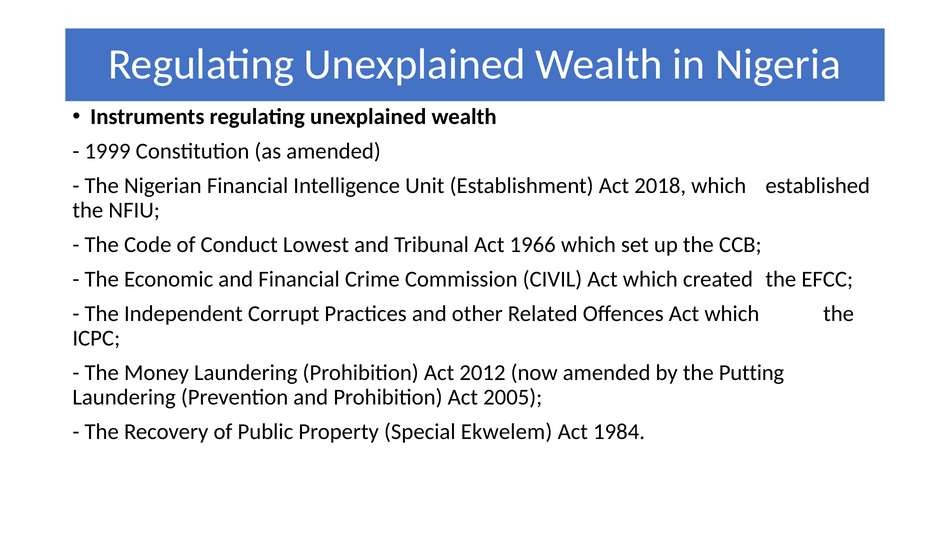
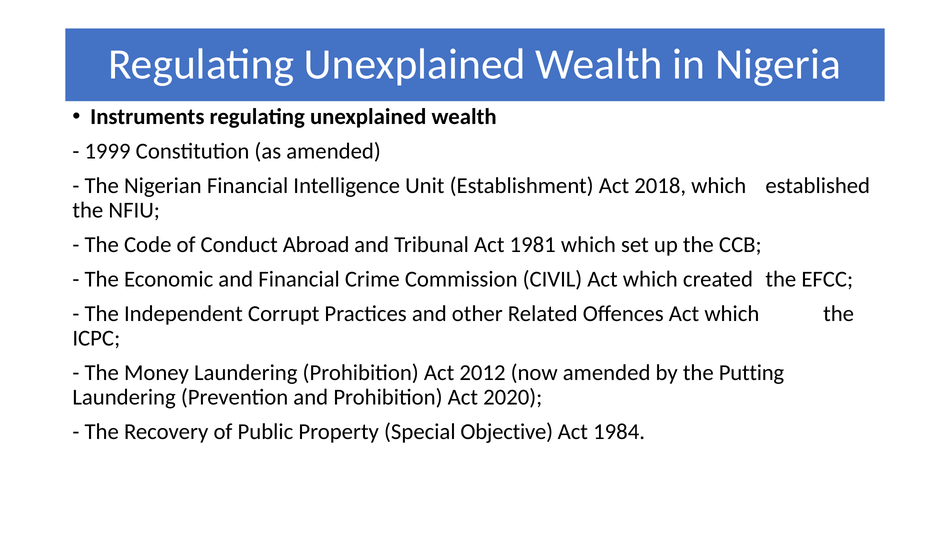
Lowest: Lowest -> Abroad
1966: 1966 -> 1981
2005: 2005 -> 2020
Ekwelem: Ekwelem -> Objective
